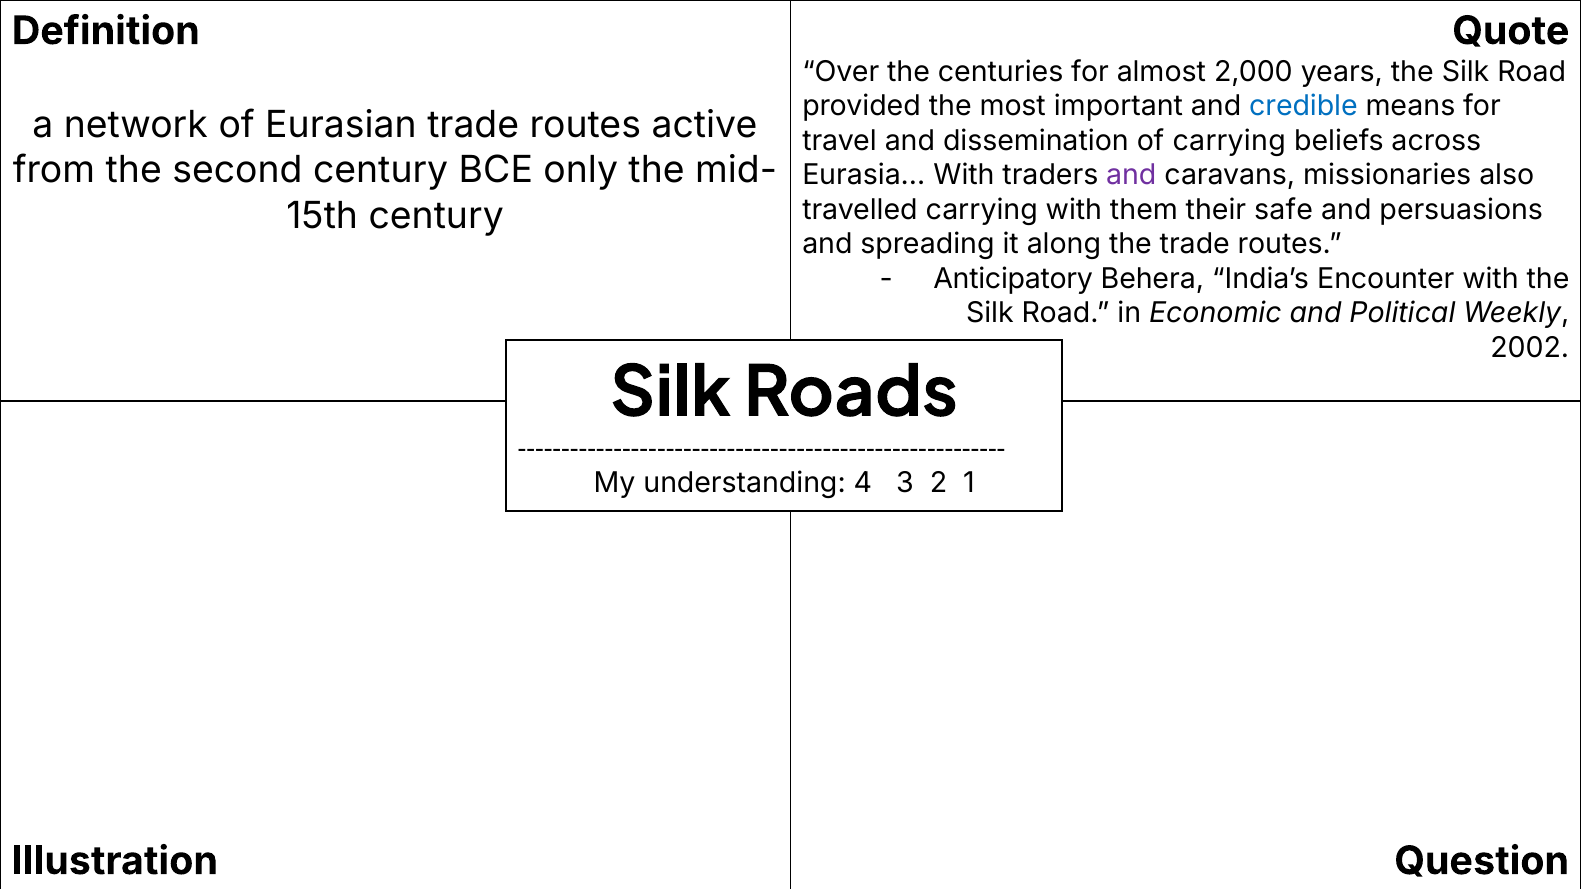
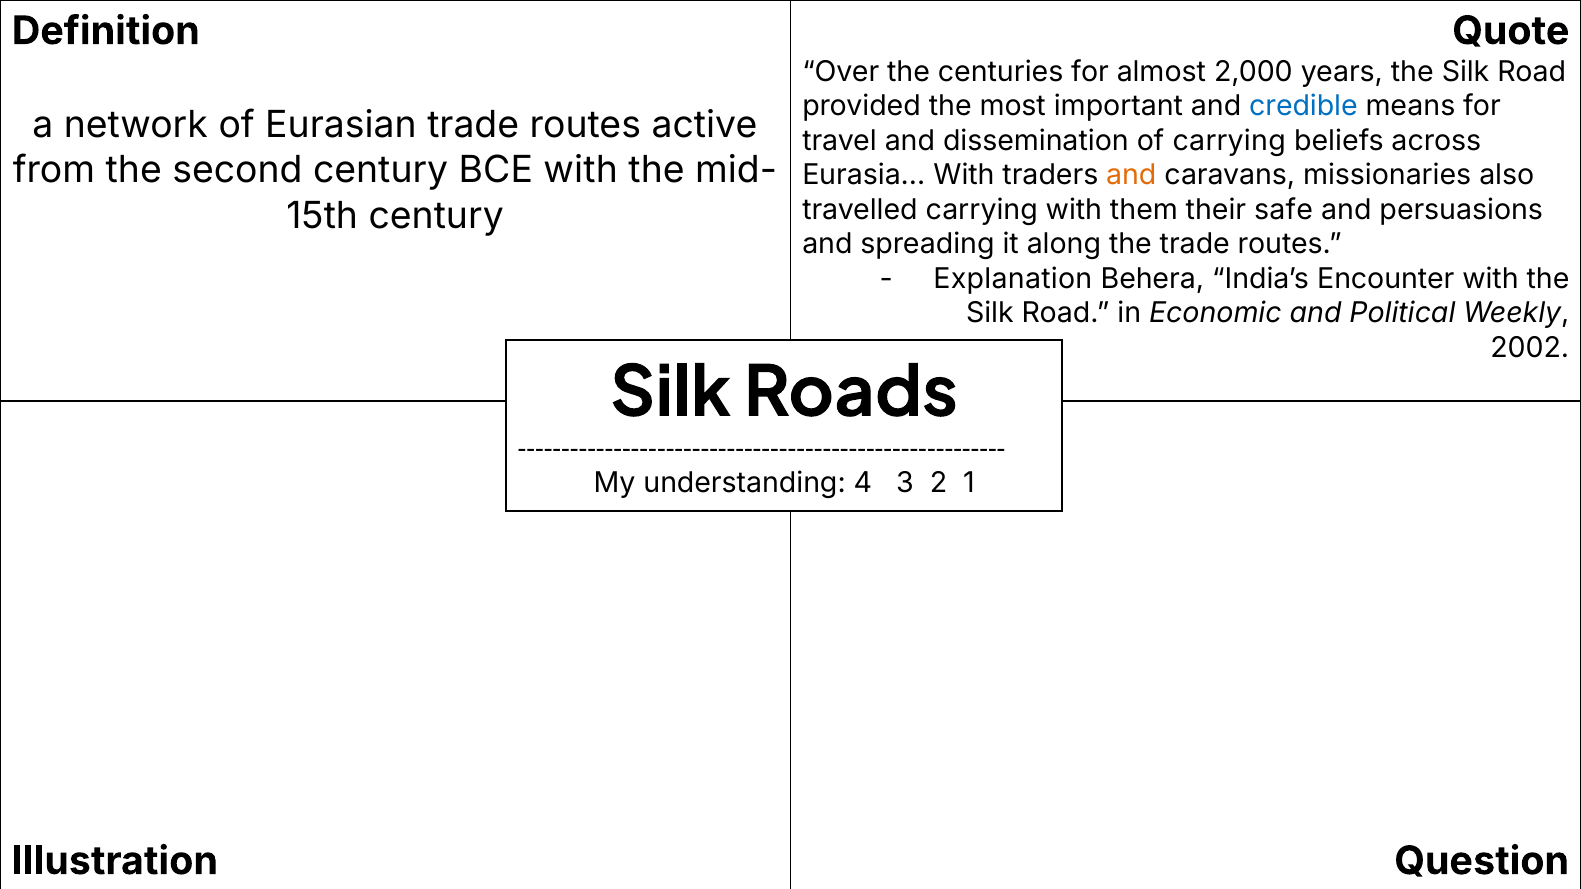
BCE only: only -> with
and at (1131, 175) colour: purple -> orange
Anticipatory: Anticipatory -> Explanation
